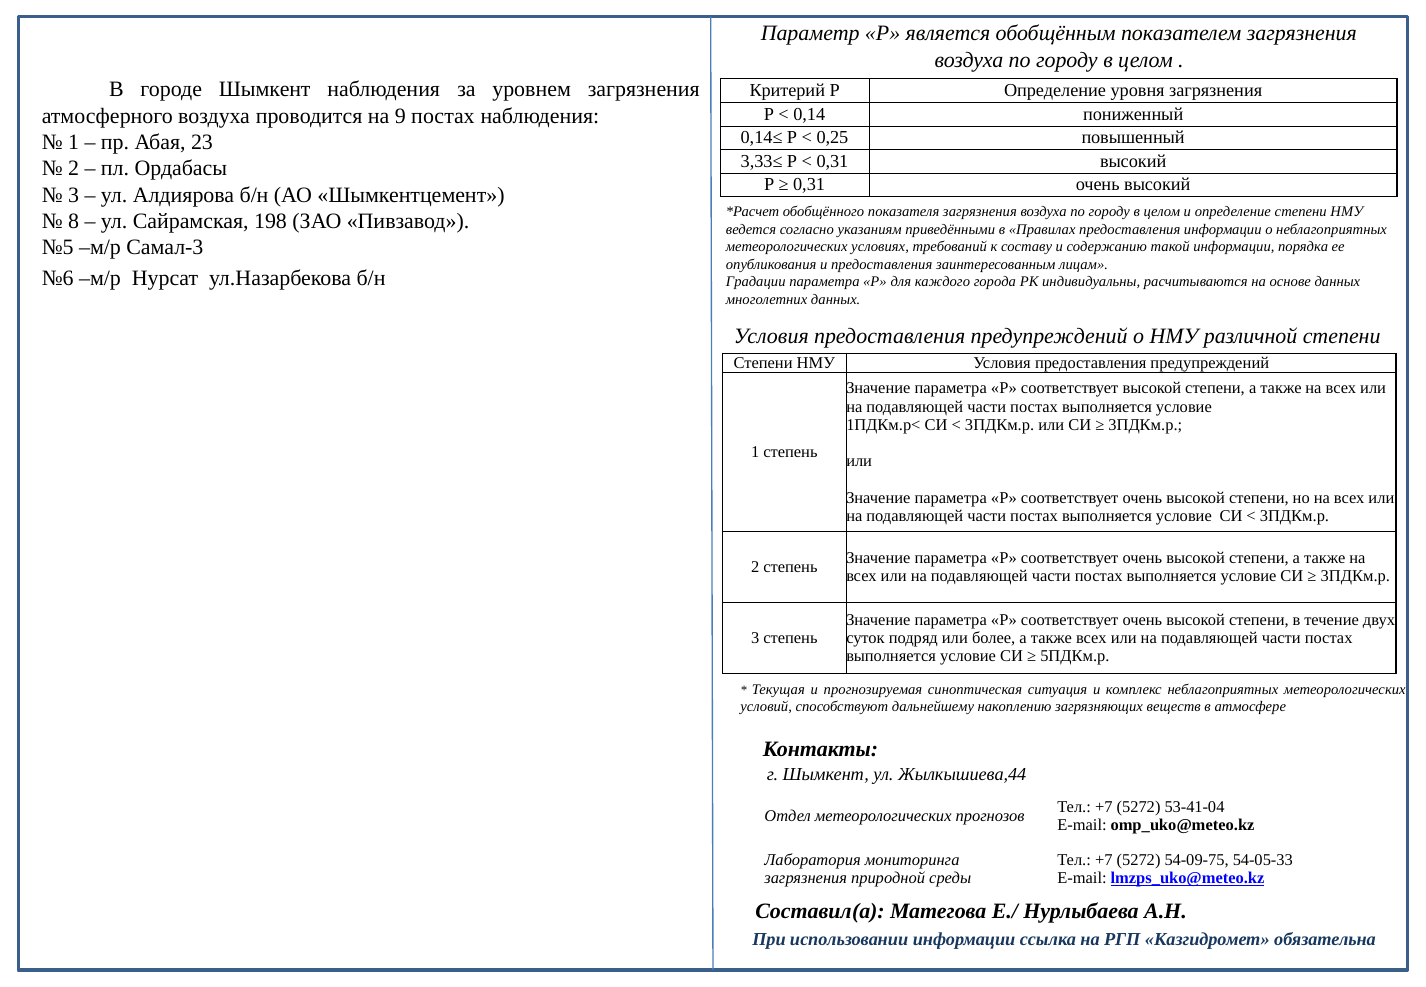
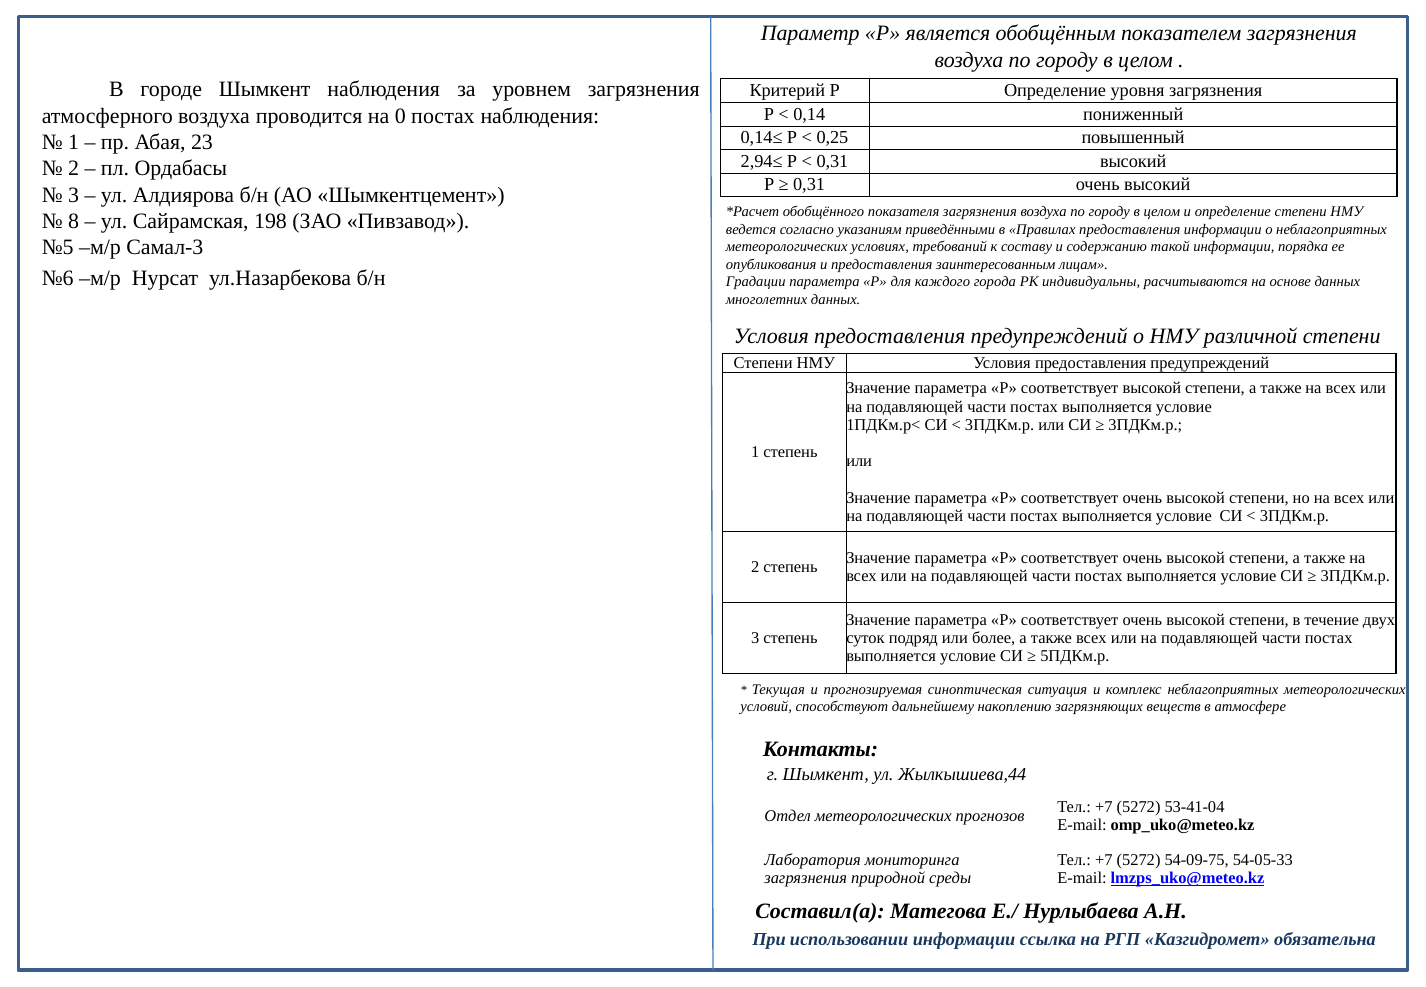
9: 9 -> 0
3,33≤: 3,33≤ -> 2,94≤
